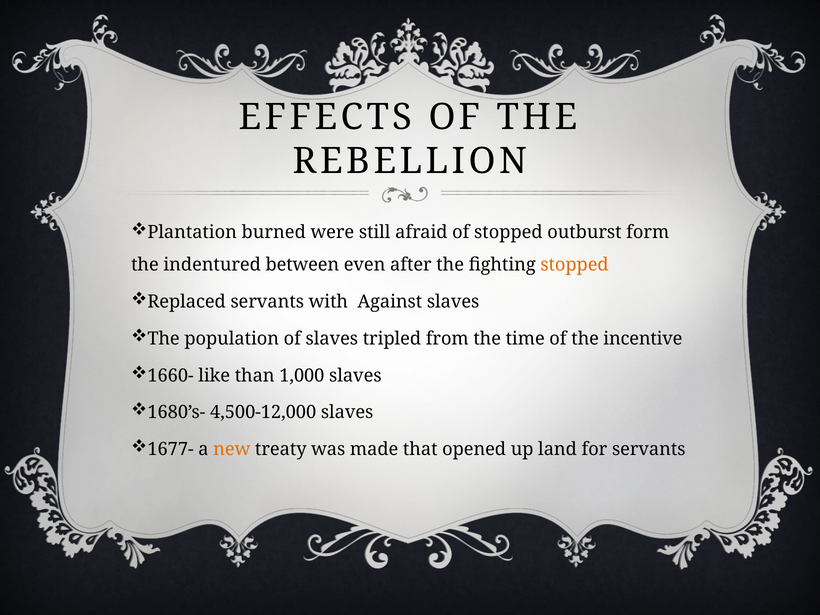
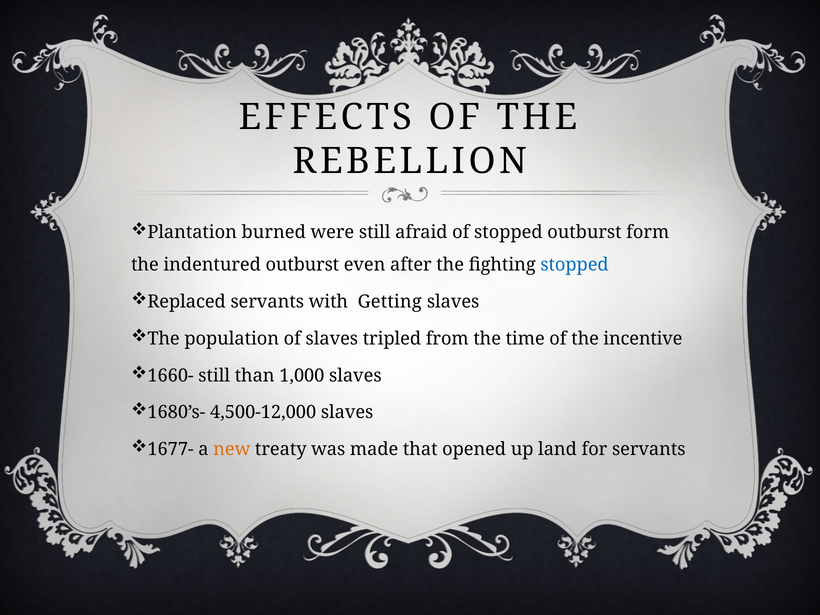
indentured between: between -> outburst
stopped at (575, 265) colour: orange -> blue
Against: Against -> Getting
1660- like: like -> still
